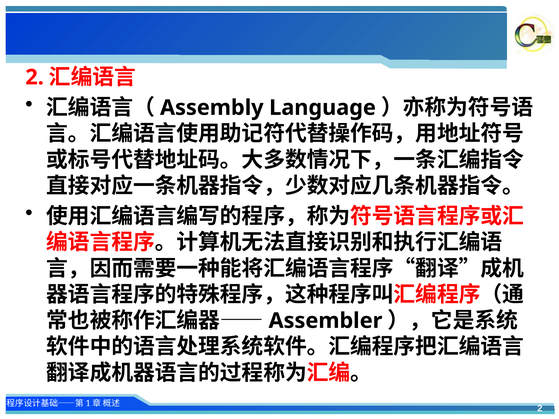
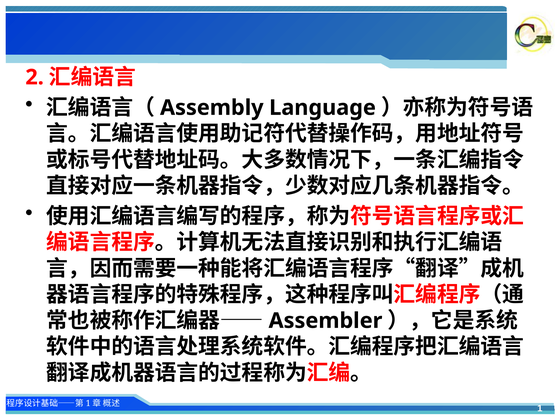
2 at (540, 409): 2 -> 1
